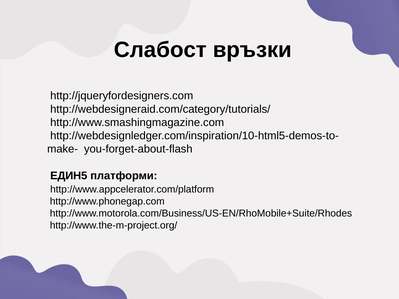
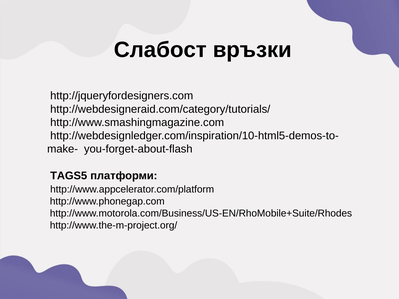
ЕДИН5: ЕДИН5 -> TAGS5
